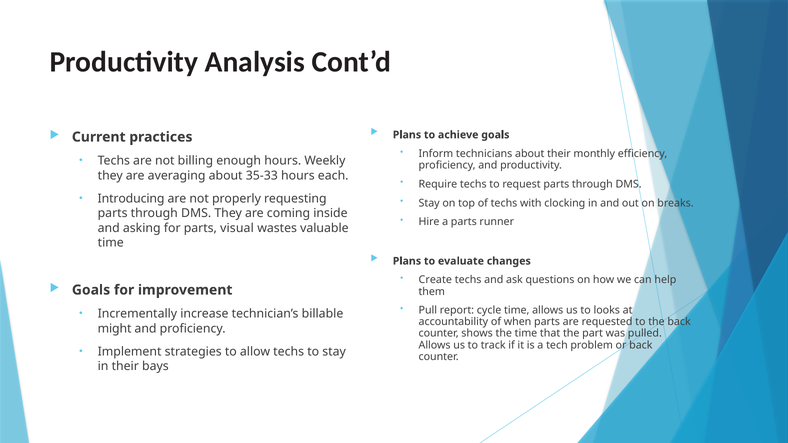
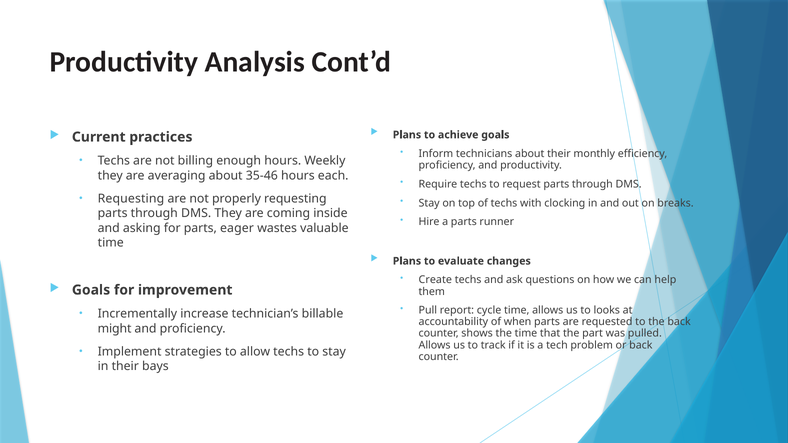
35-33: 35-33 -> 35-46
Introducing at (131, 199): Introducing -> Requesting
visual: visual -> eager
